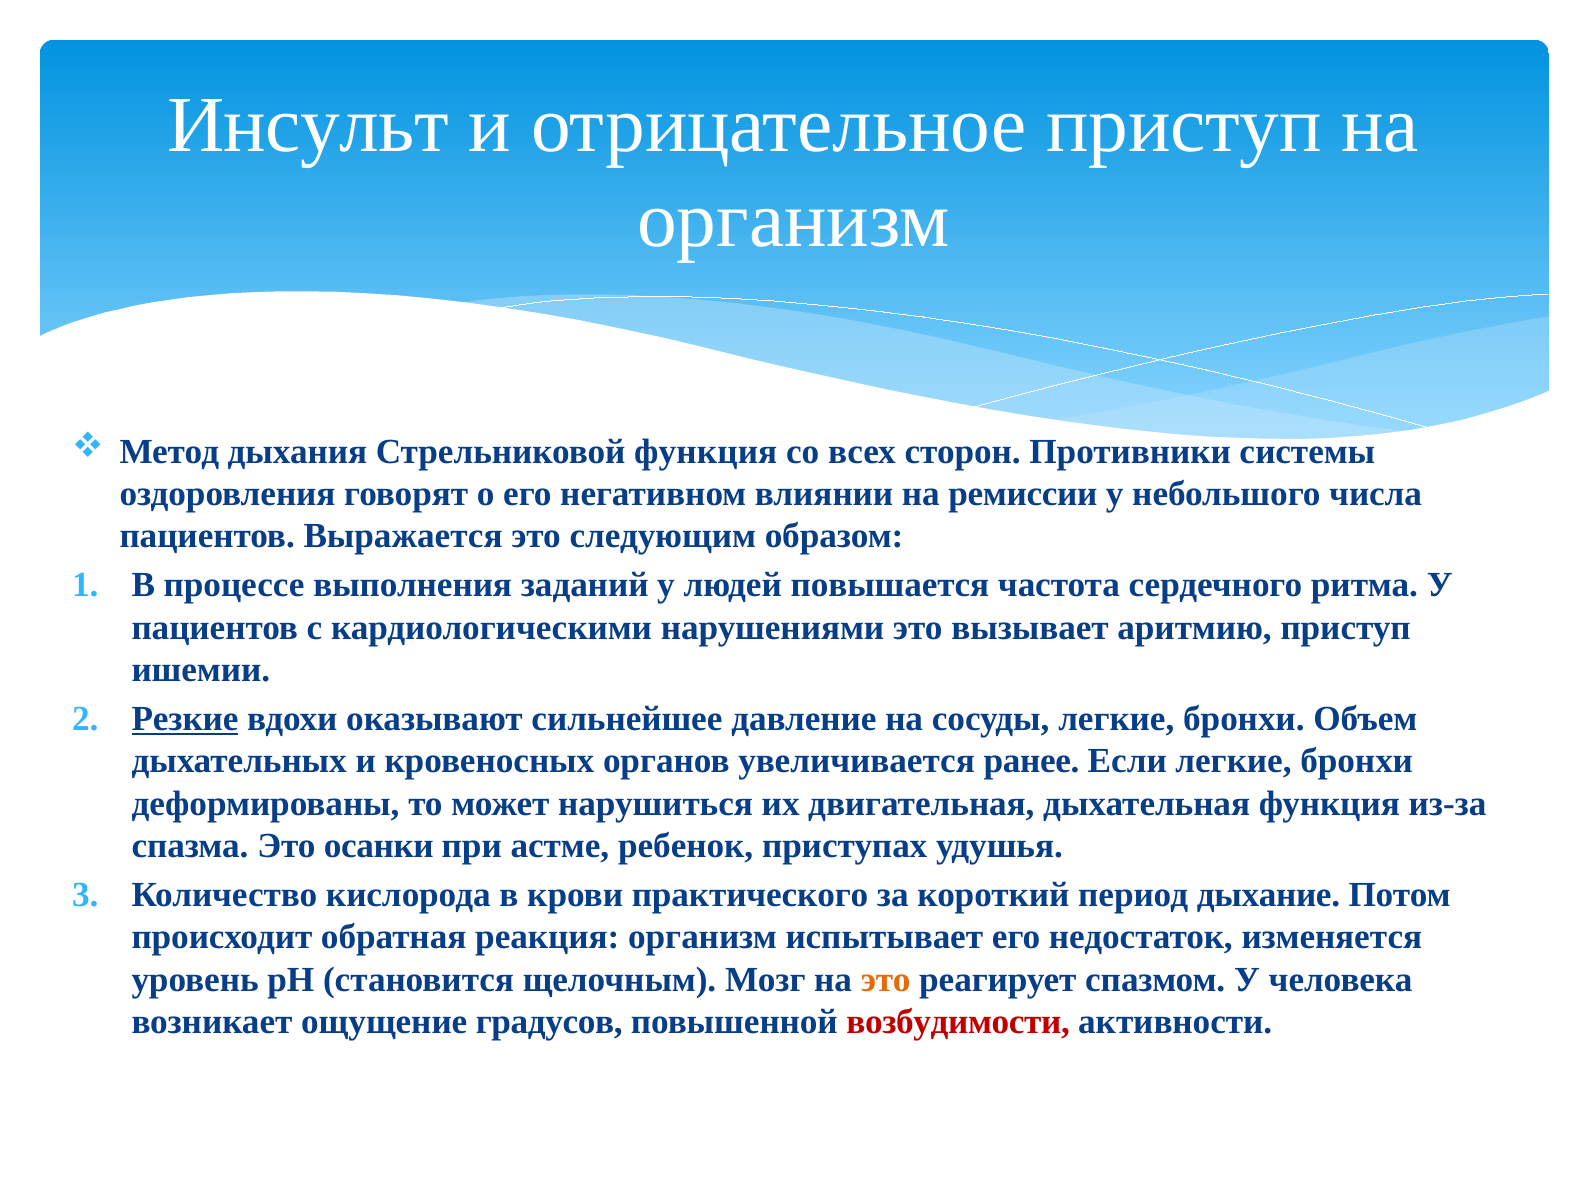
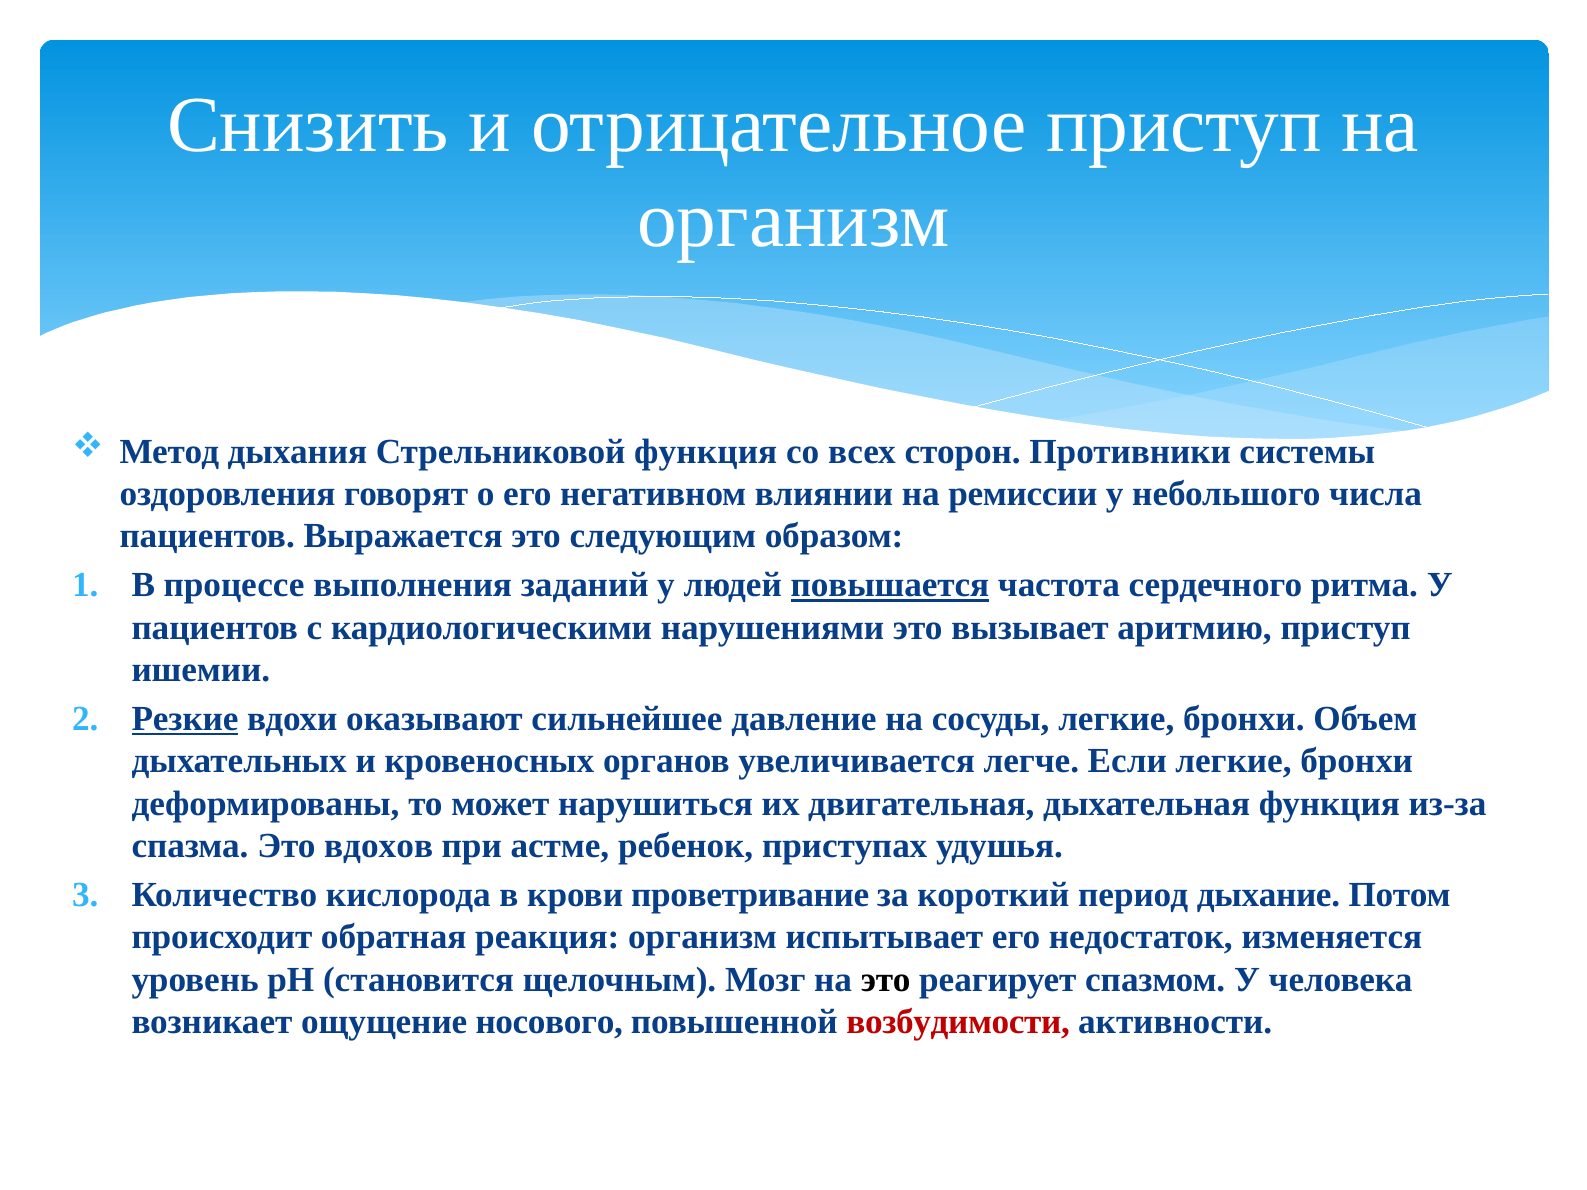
Инсульт: Инсульт -> Снизить
повышается underline: none -> present
ранее: ранее -> легче
осанки: осанки -> вдохов
практического: практического -> проветривание
это at (886, 980) colour: orange -> black
градусов: градусов -> носового
